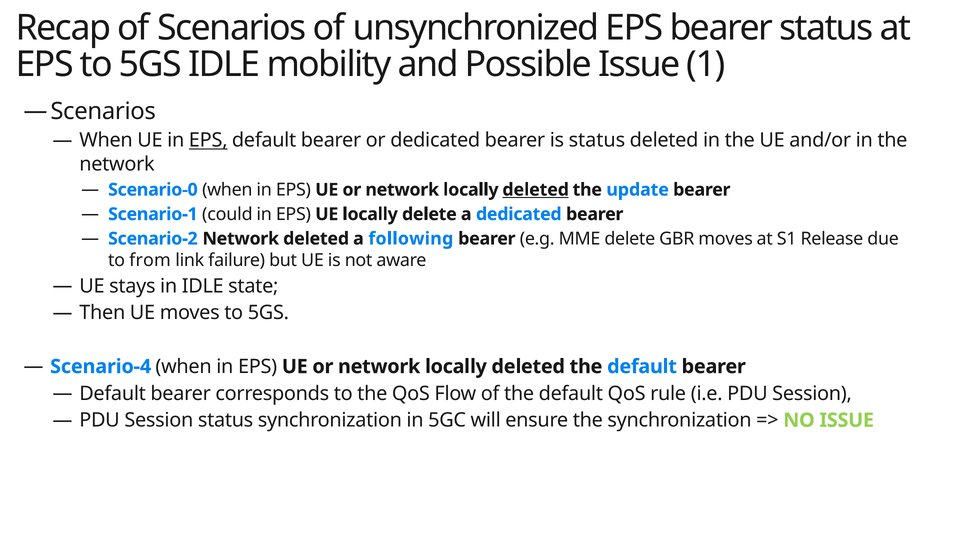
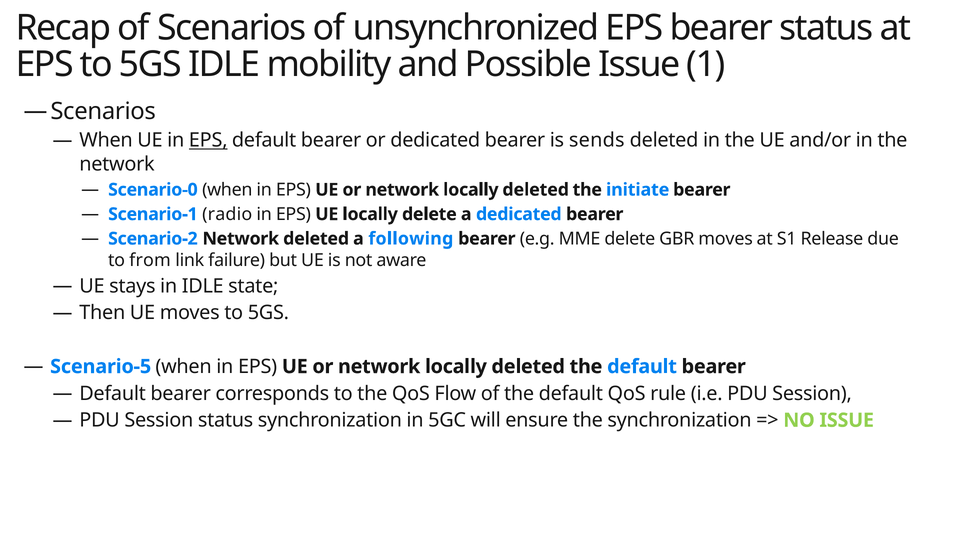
is status: status -> sends
deleted at (536, 190) underline: present -> none
update: update -> initiate
could: could -> radio
Scenario-4: Scenario-4 -> Scenario-5
